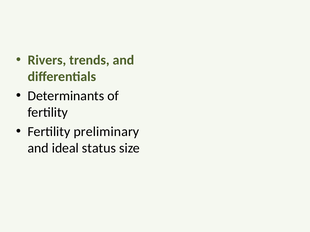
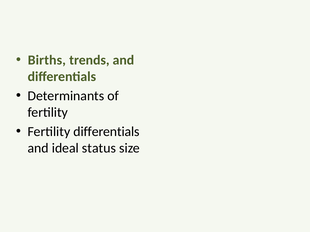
Rivers: Rivers -> Births
Fertility preliminary: preliminary -> differentials
